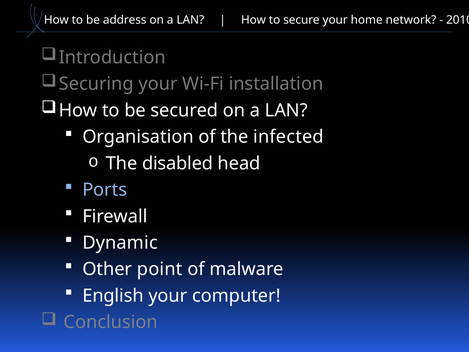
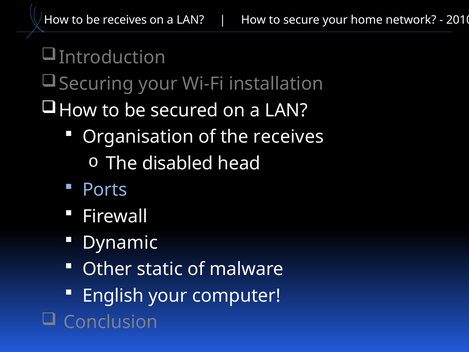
be address: address -> receives
the infected: infected -> receives
point: point -> static
